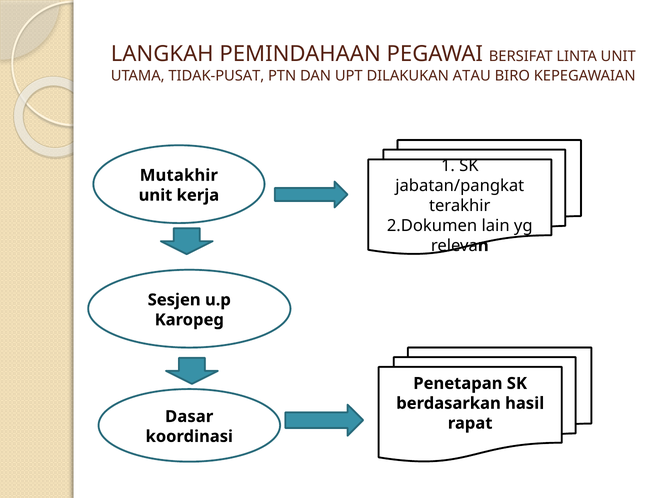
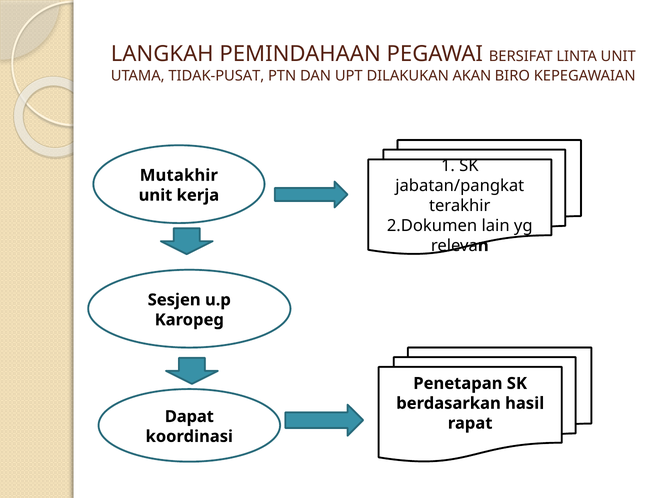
ATAU: ATAU -> AKAN
Dasar: Dasar -> Dapat
